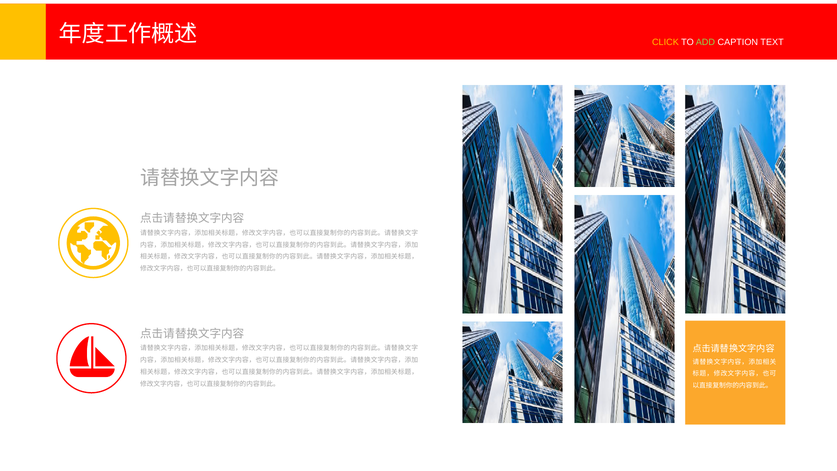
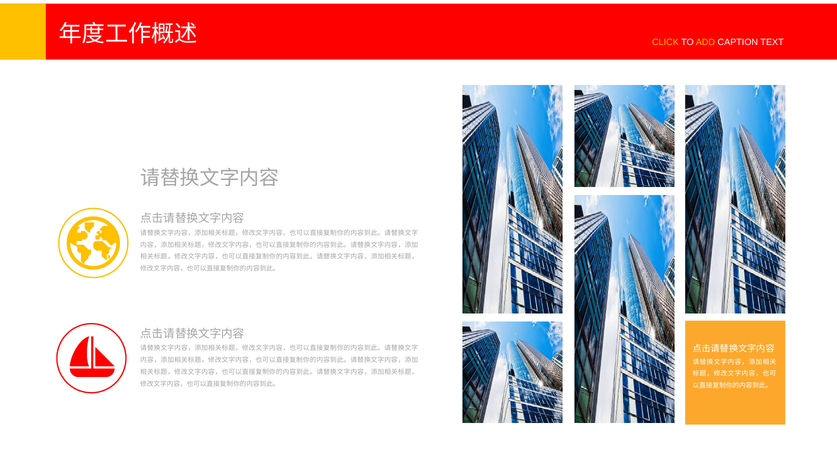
ADD colour: light green -> yellow
